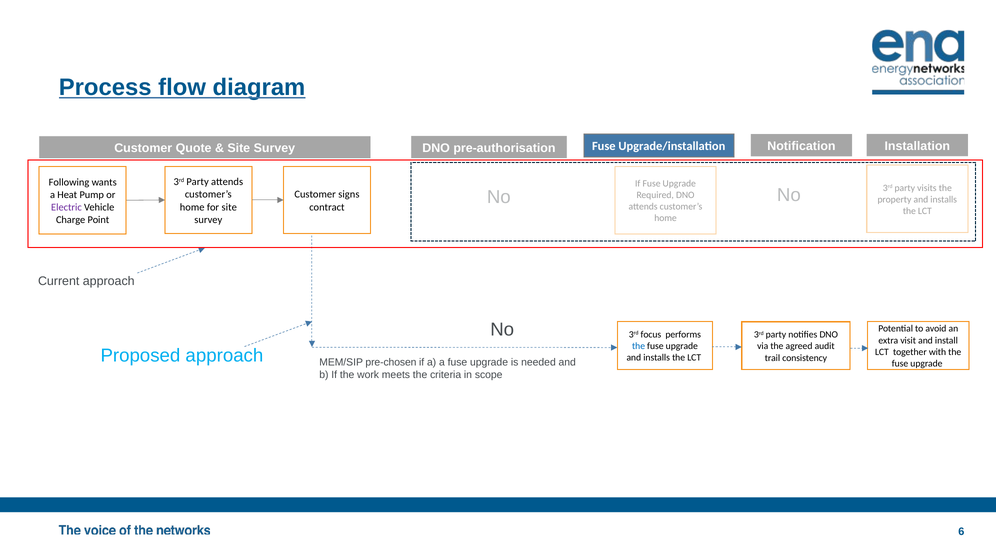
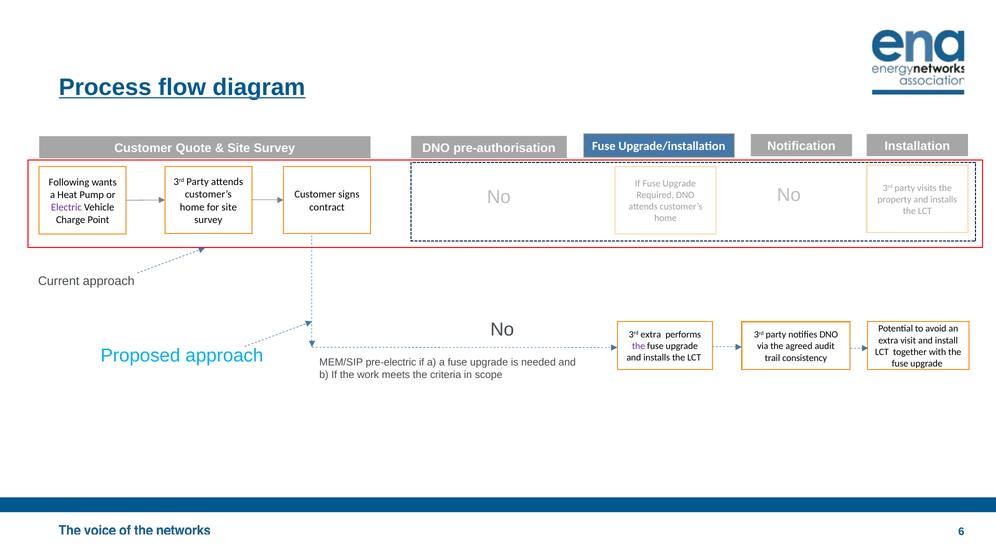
3rd focus: focus -> extra
the at (639, 346) colour: blue -> purple
pre-chosen: pre-chosen -> pre-electric
